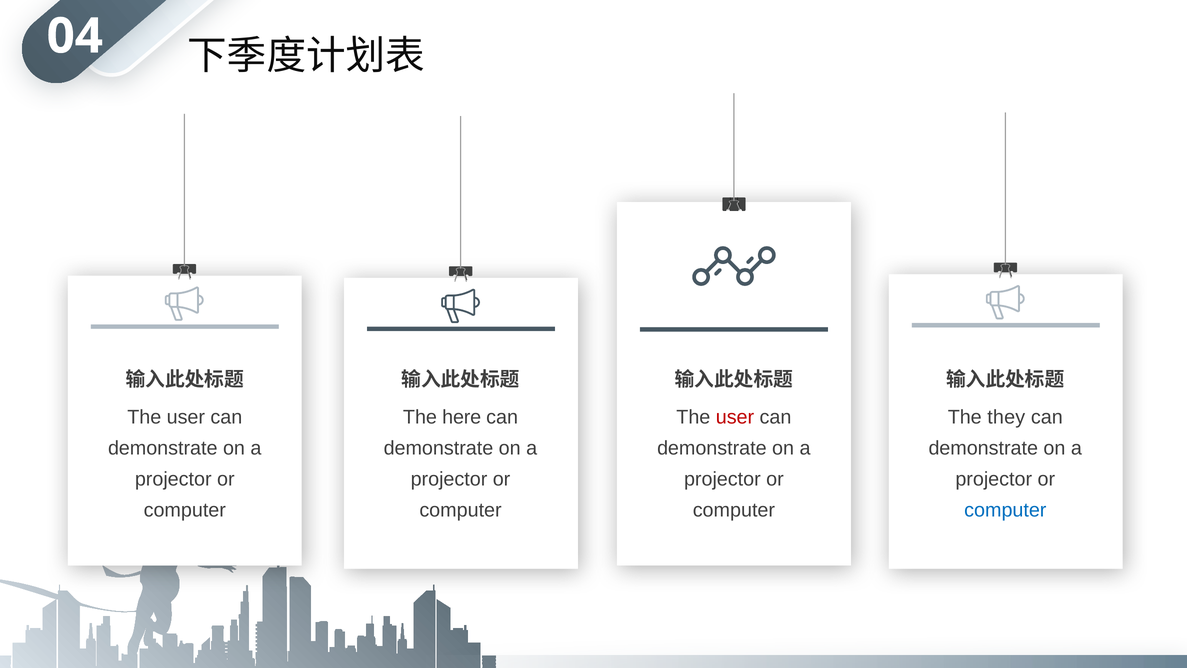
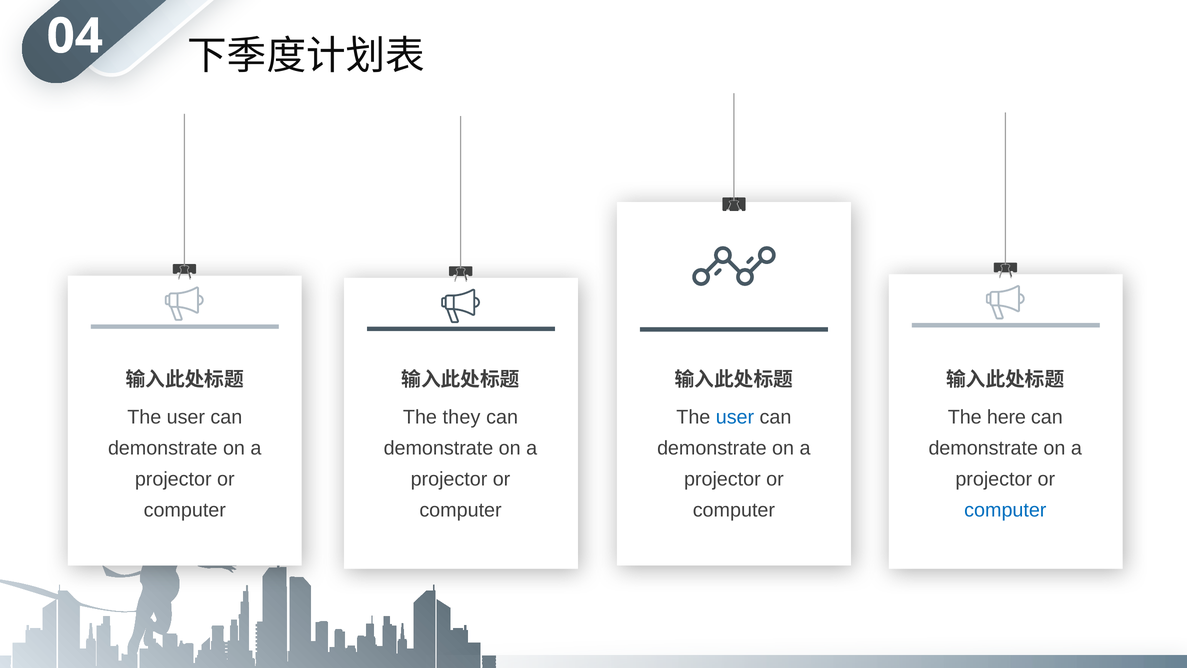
here: here -> they
user at (735, 417) colour: red -> blue
they: they -> here
